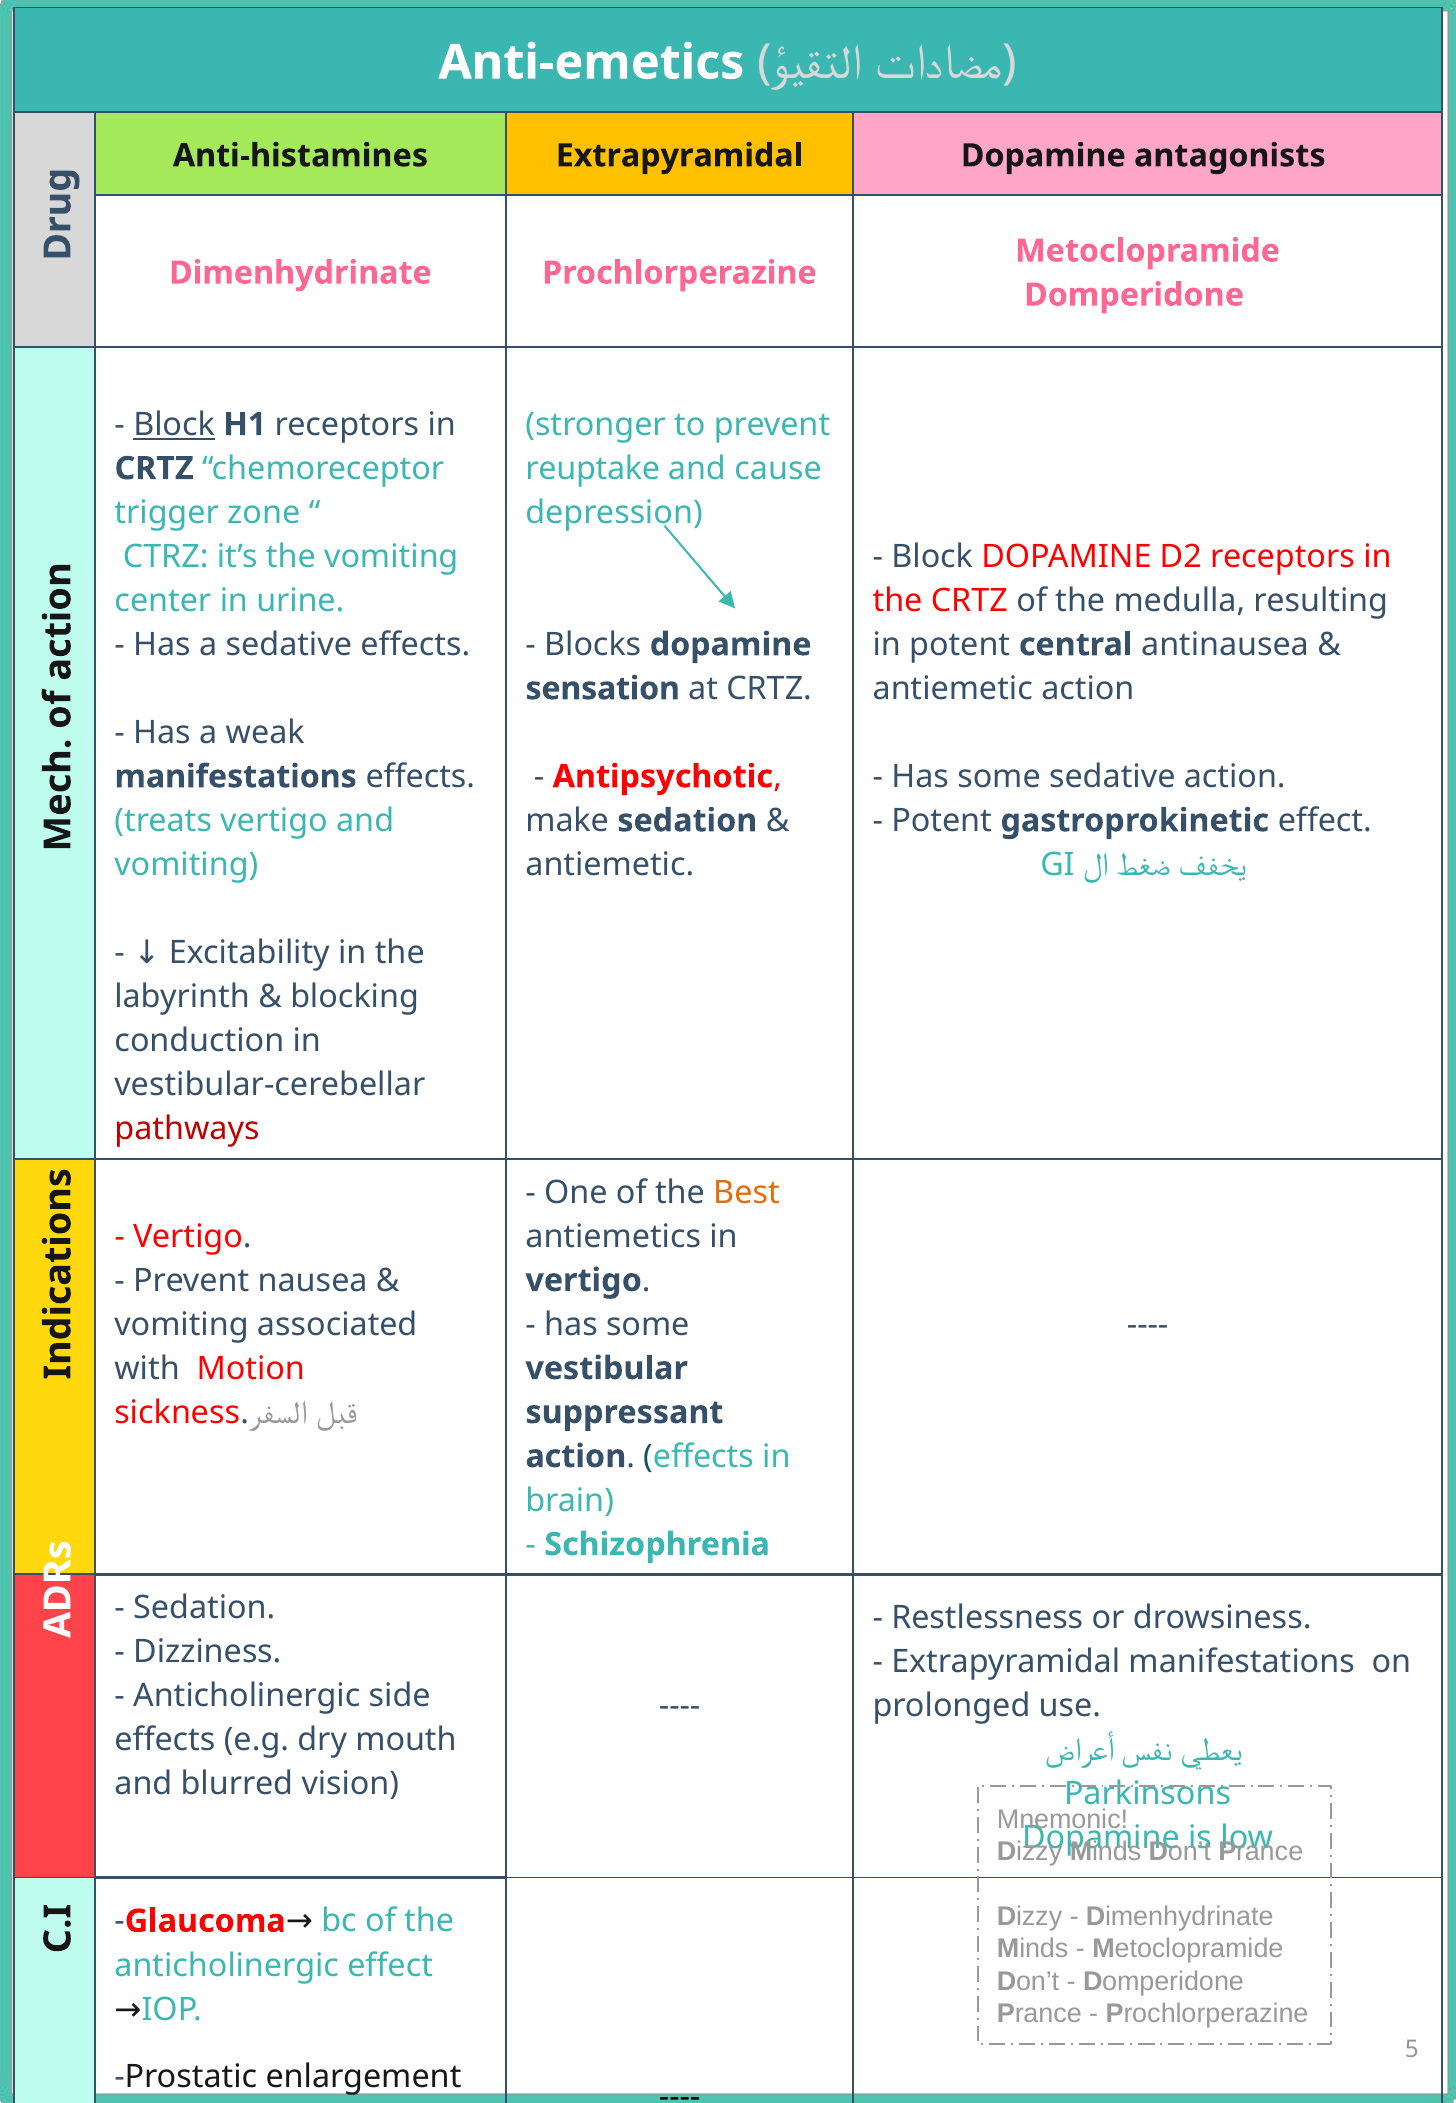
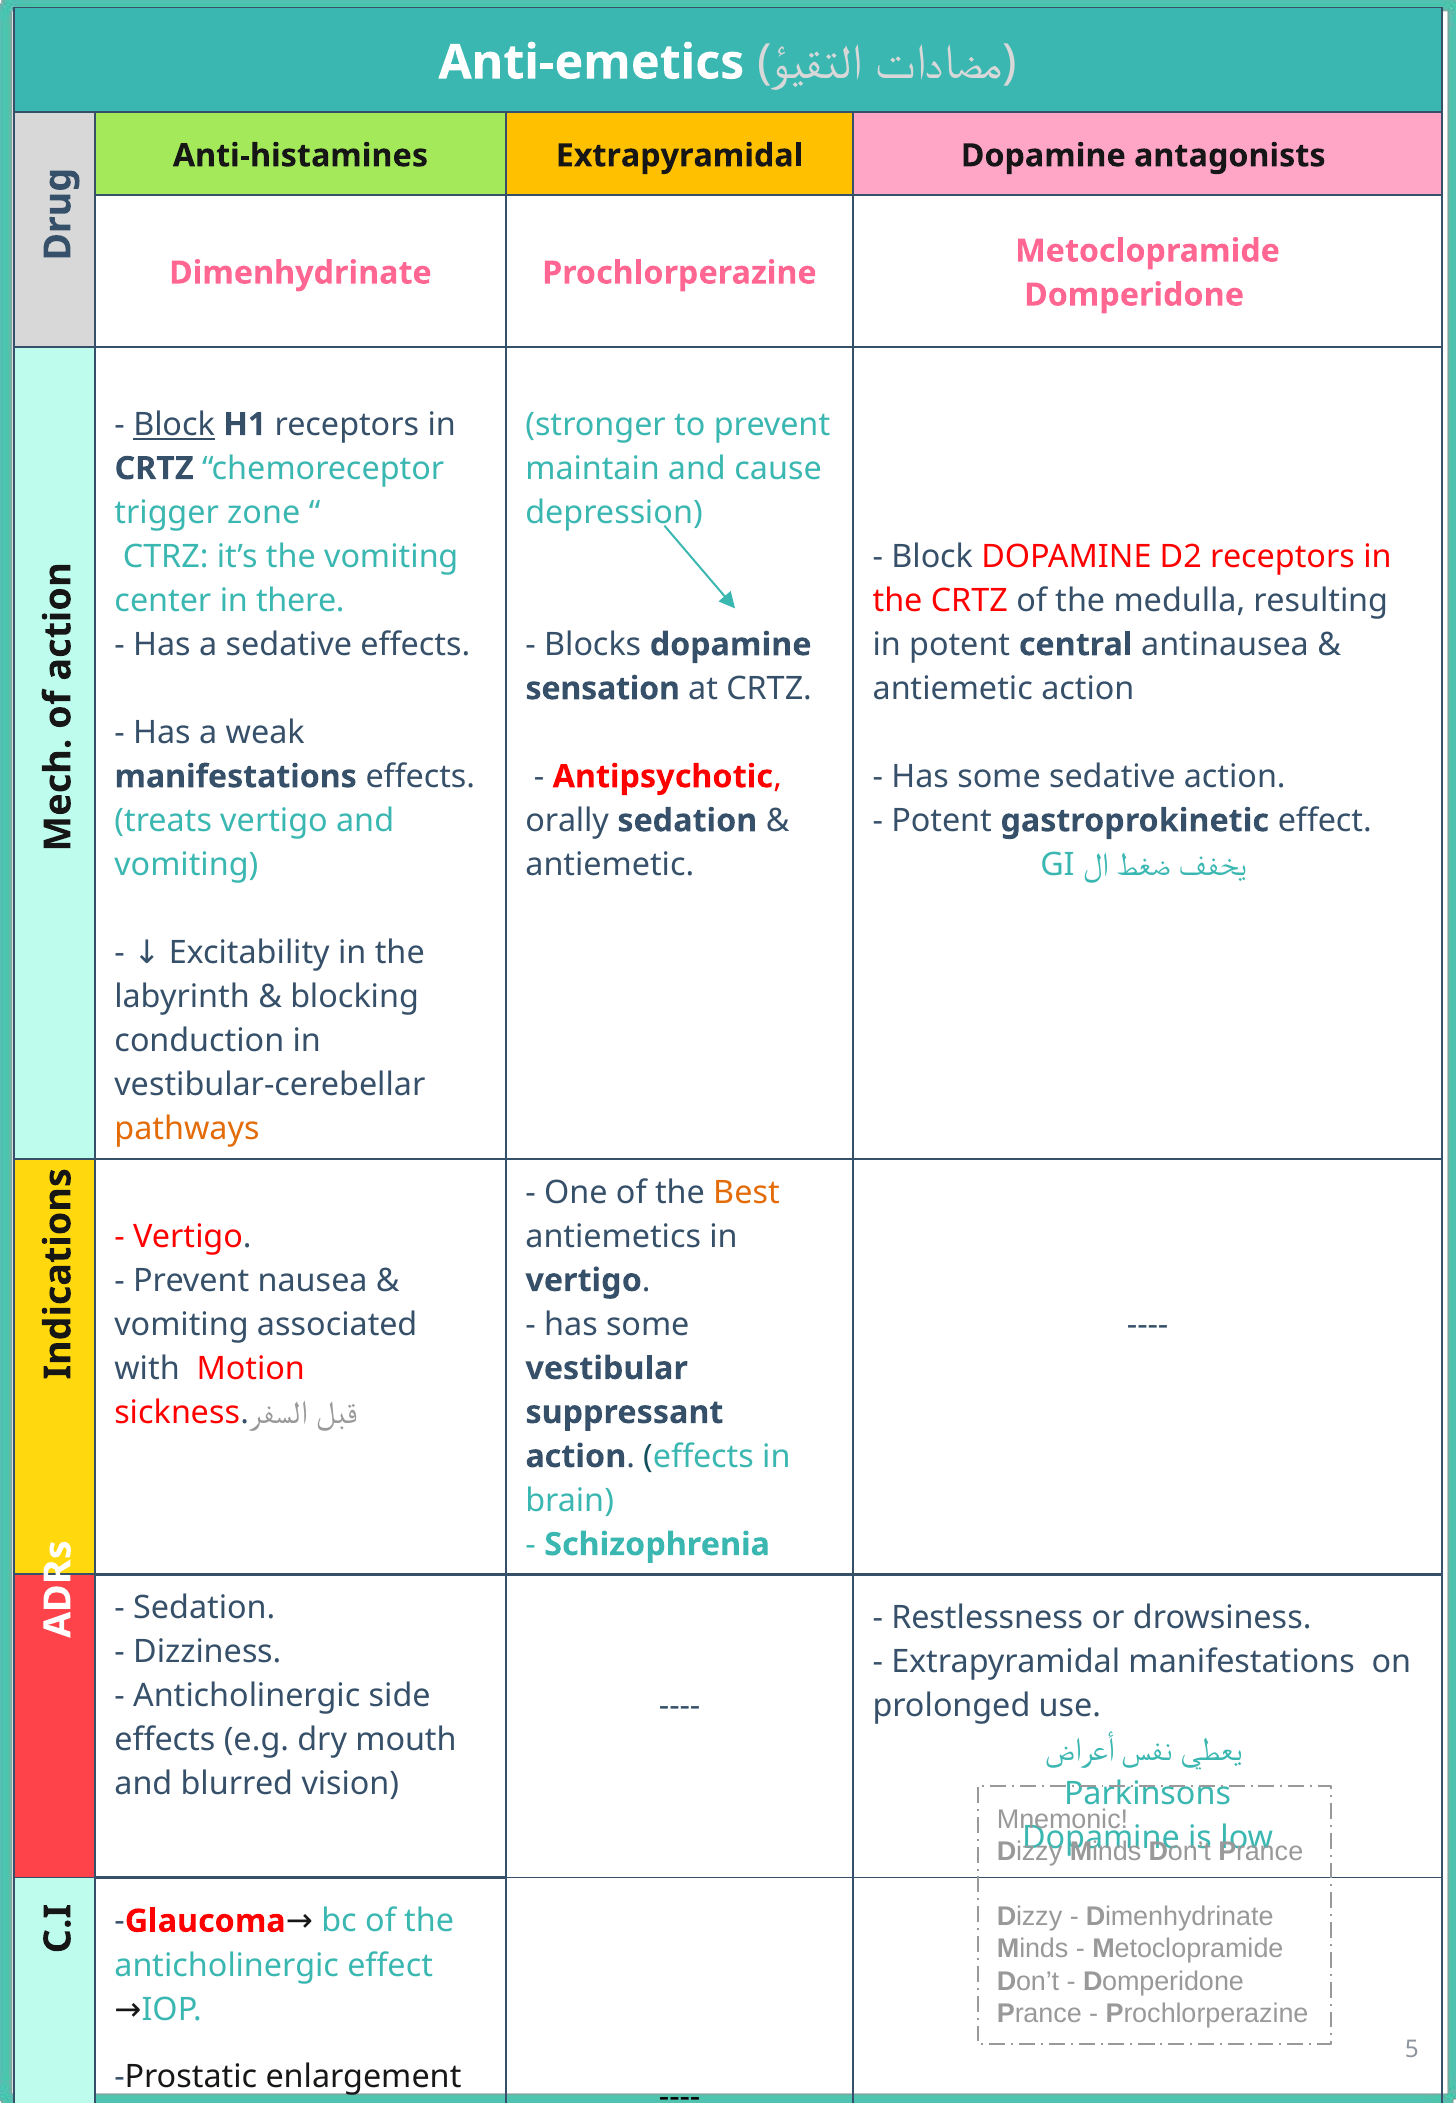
reuptake: reuptake -> maintain
urine: urine -> there
make: make -> orally
pathways colour: red -> orange
